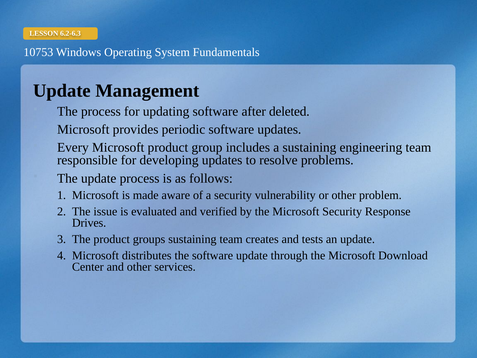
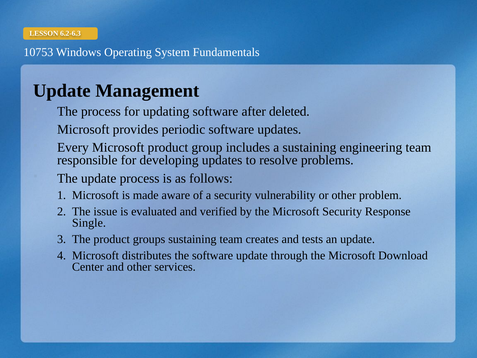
Drives: Drives -> Single
